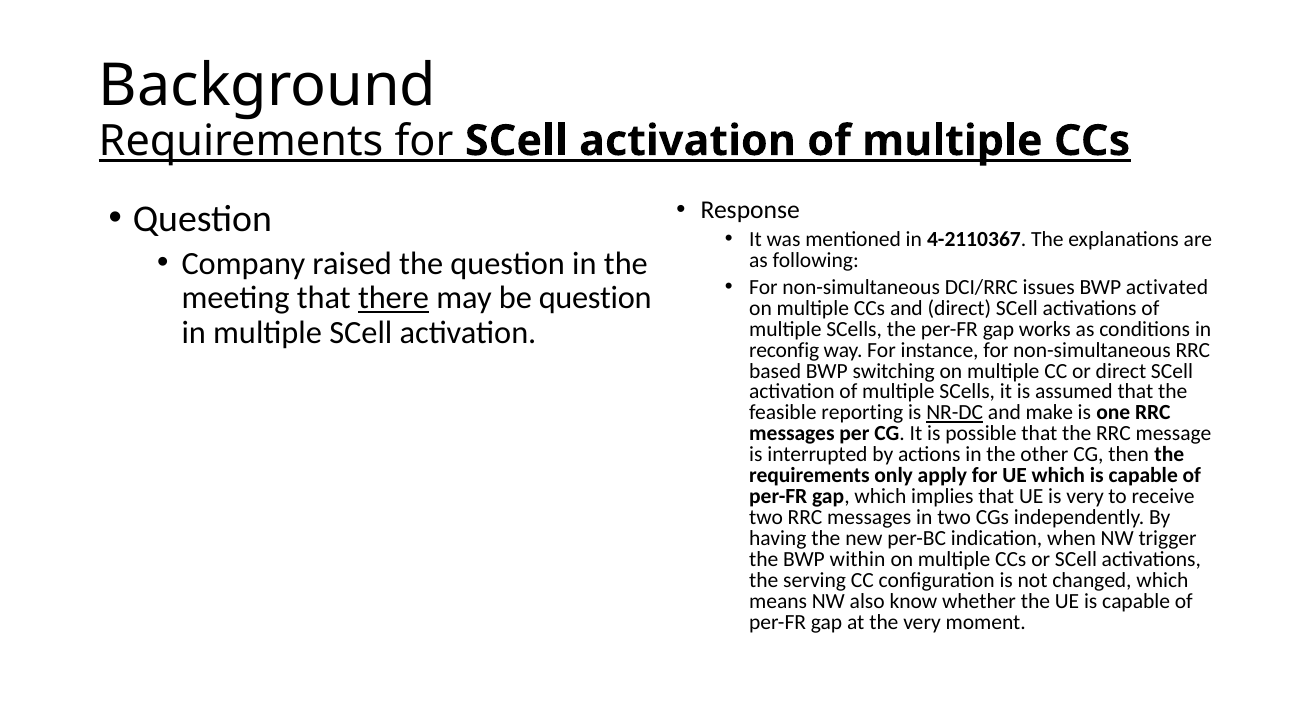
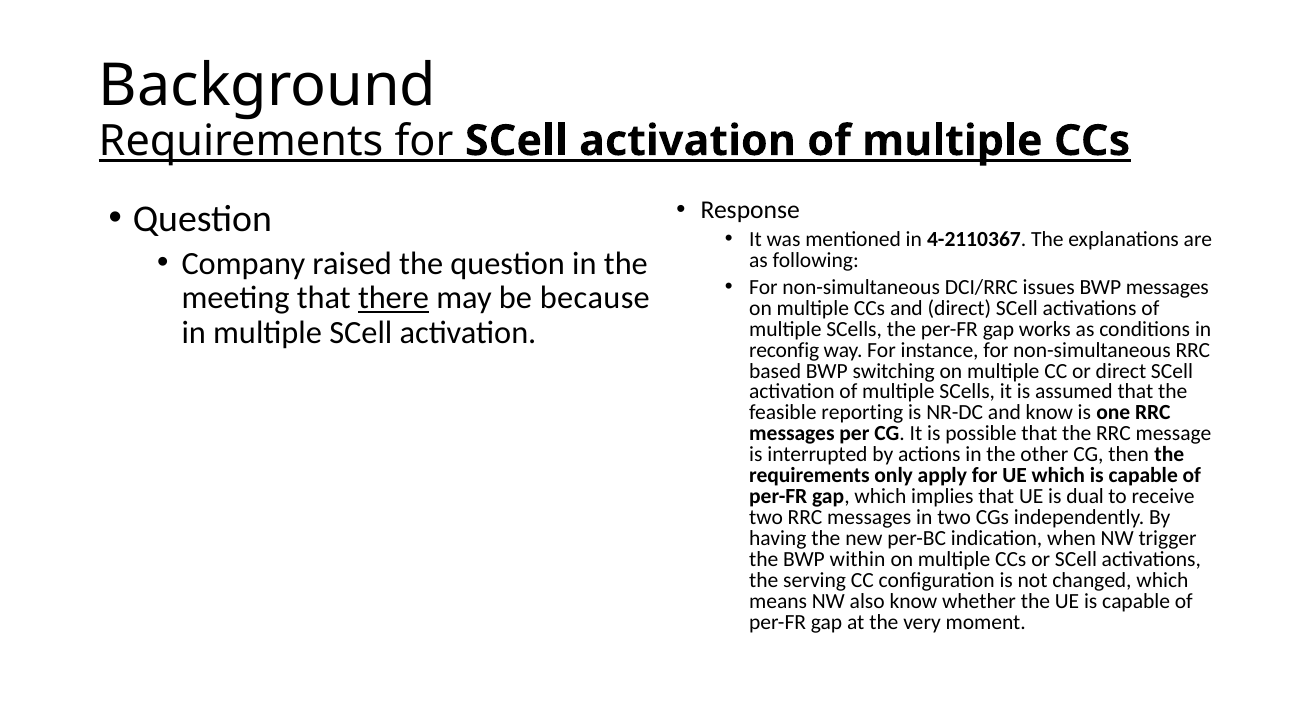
BWP activated: activated -> messages
be question: question -> because
NR-DC underline: present -> none
and make: make -> know
is very: very -> dual
